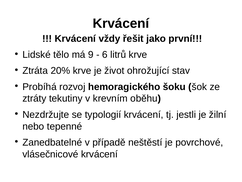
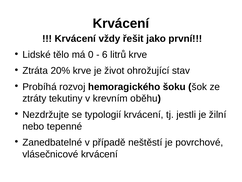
9: 9 -> 0
